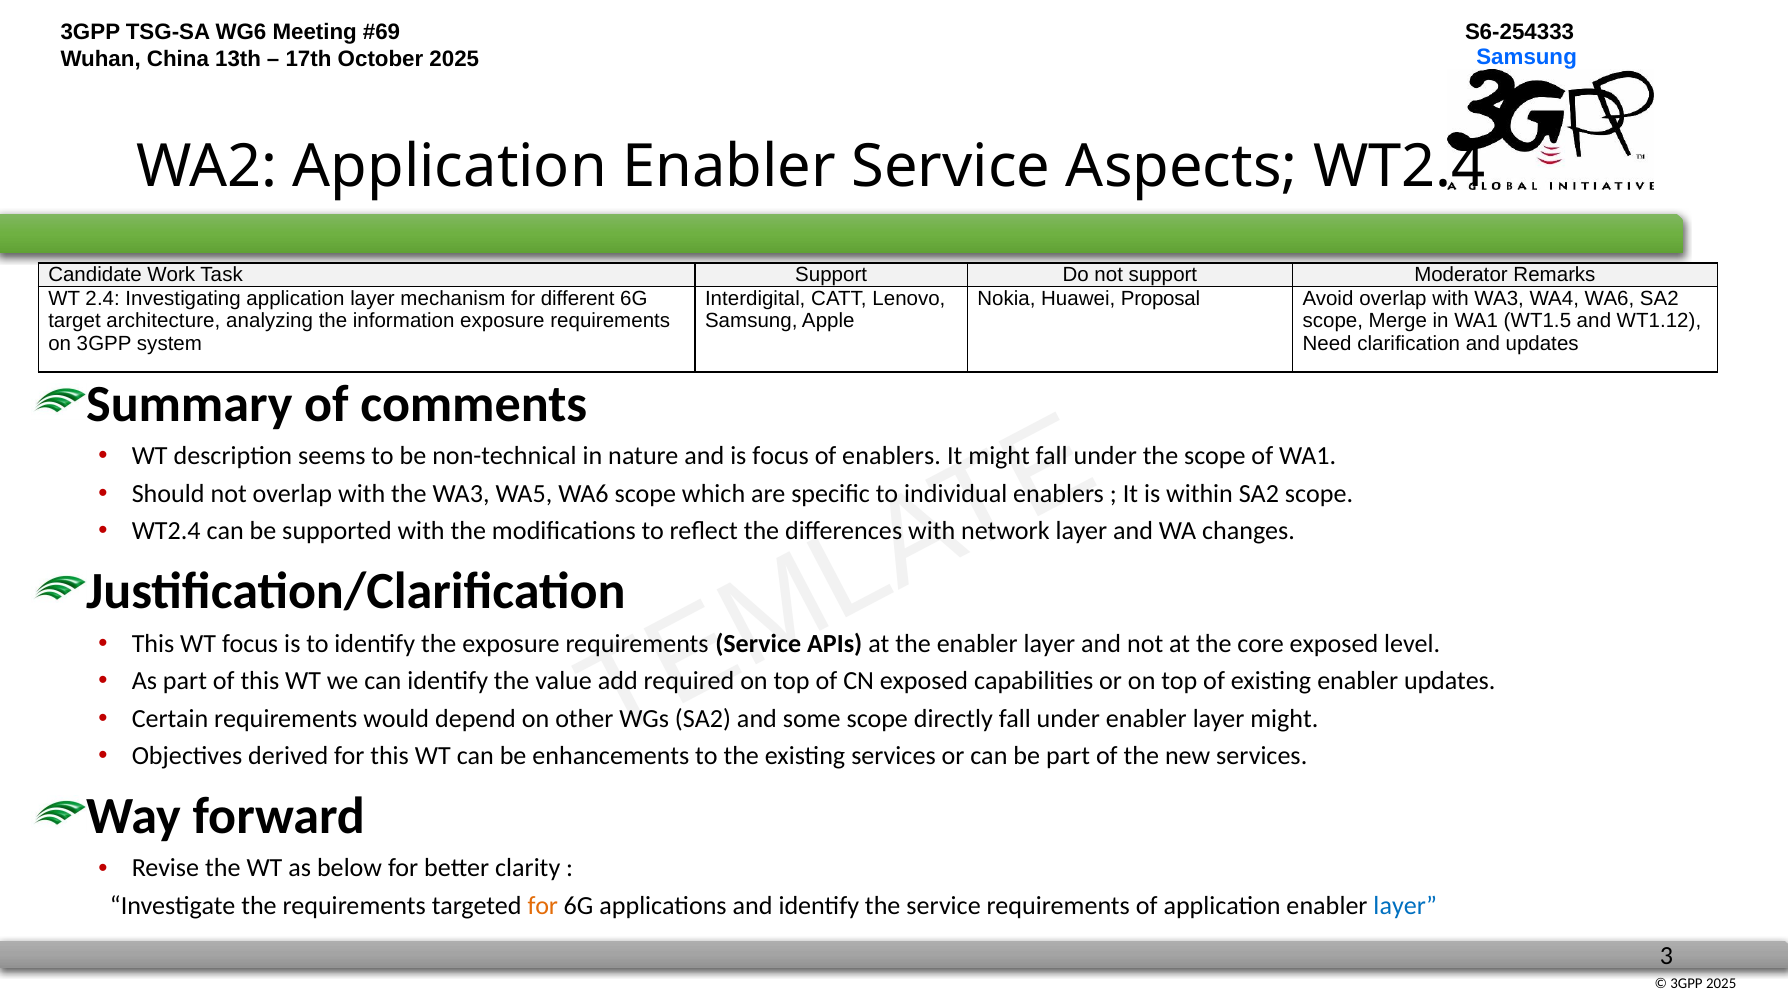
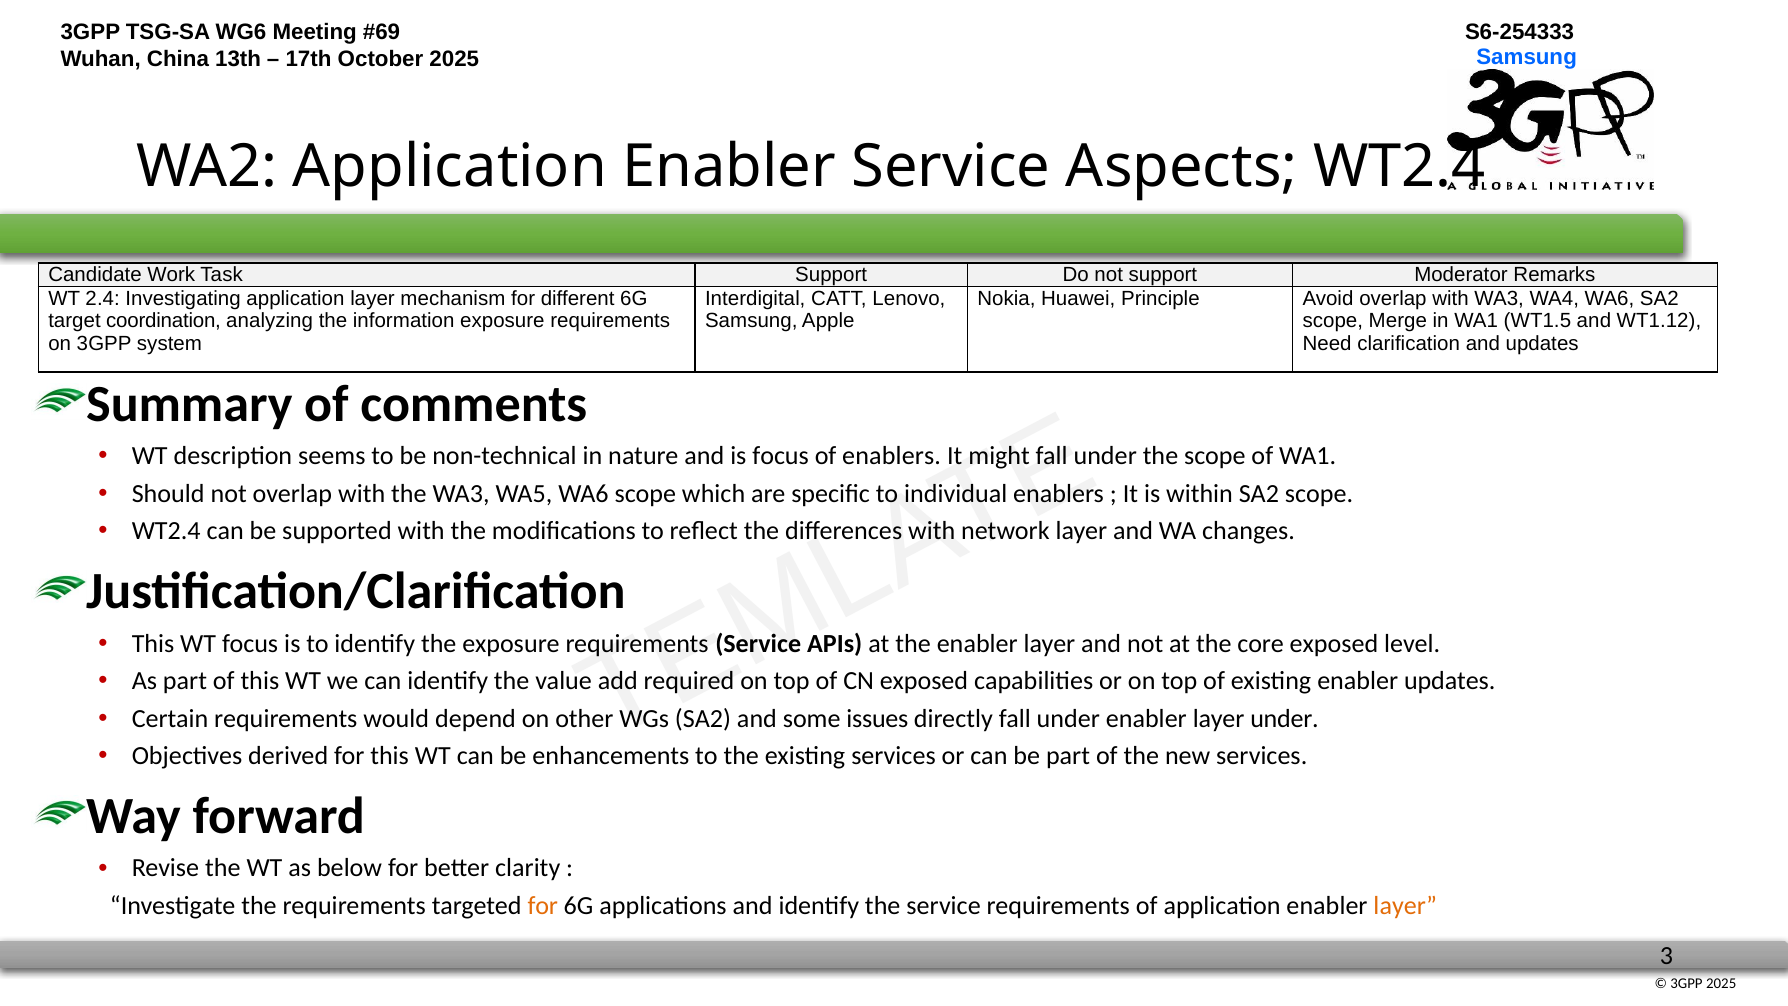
Proposal: Proposal -> Principle
architecture: architecture -> coordination
some scope: scope -> issues
layer might: might -> under
layer at (1405, 906) colour: blue -> orange
